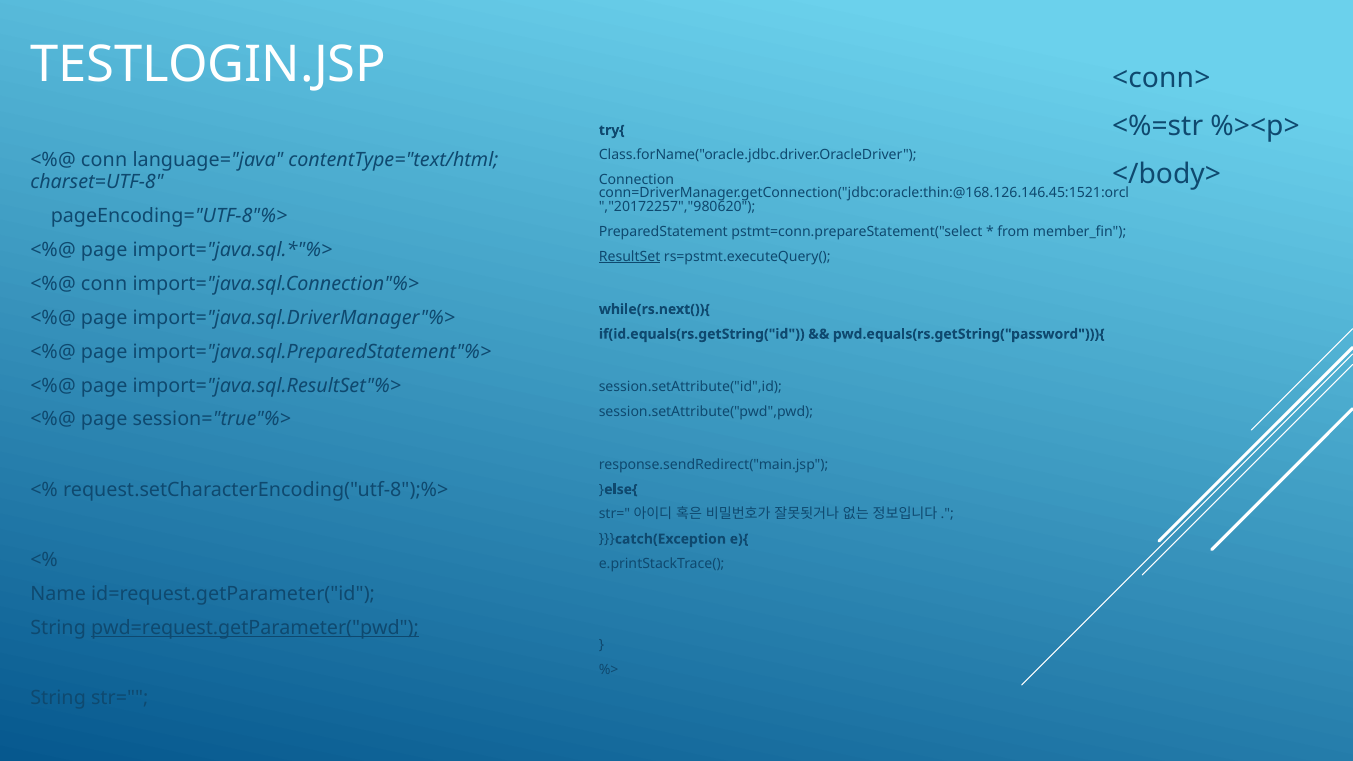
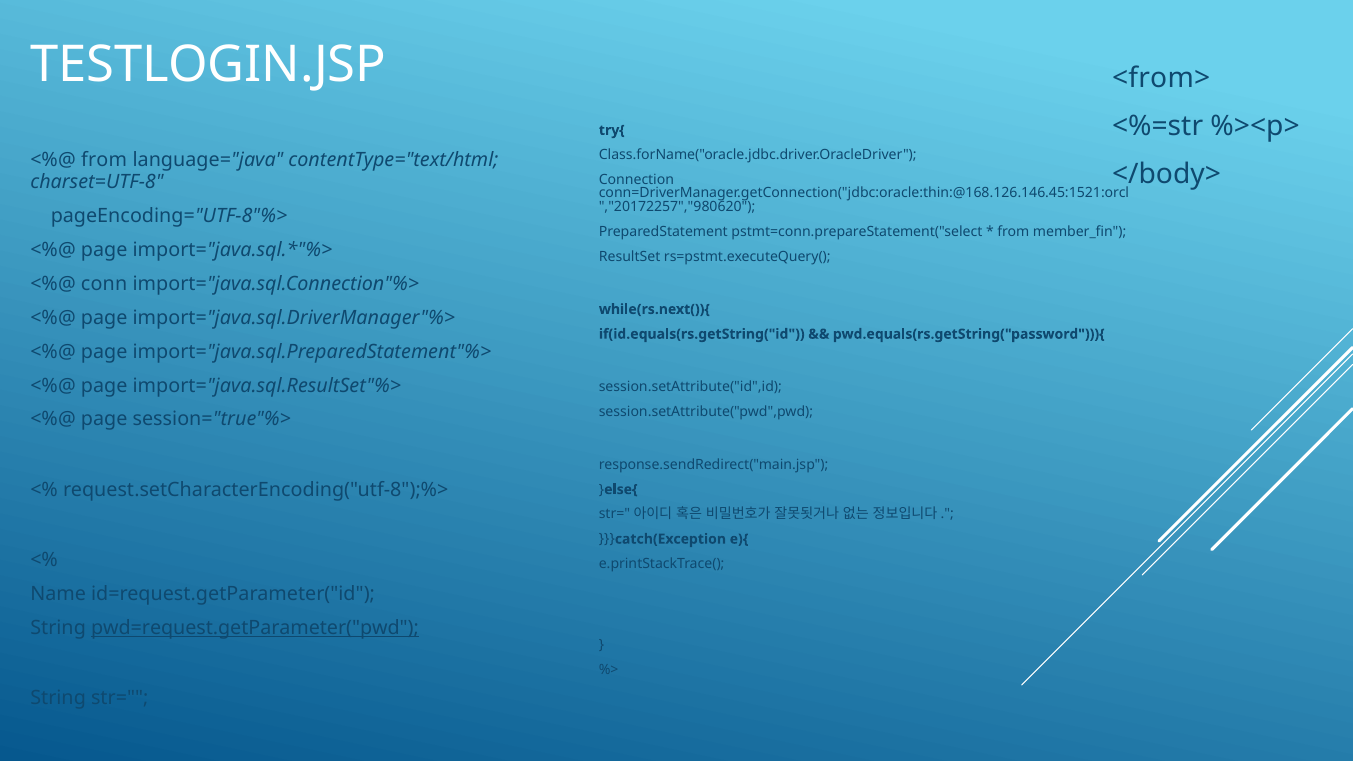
<conn>: <conn> -> <from>
conn at (104, 160): conn -> from
ResultSet underline: present -> none
